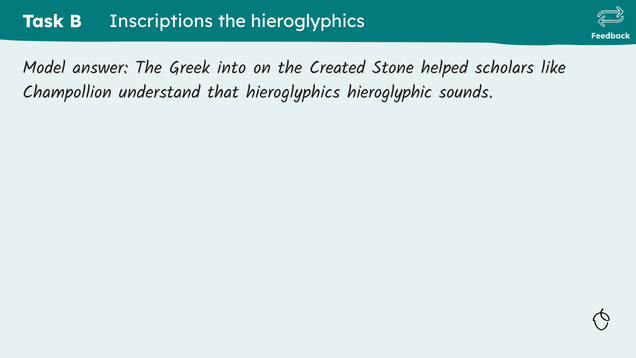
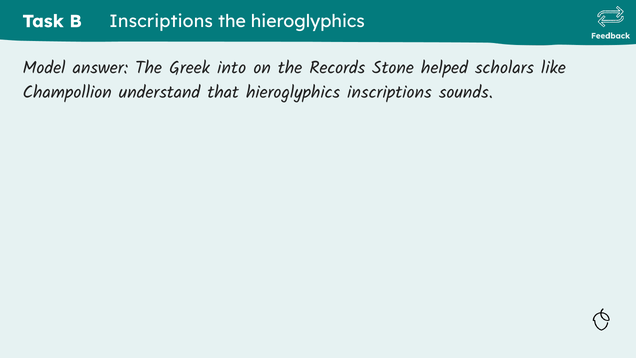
Created: Created -> Records
hieroglyphics hieroglyphic: hieroglyphic -> inscriptions
